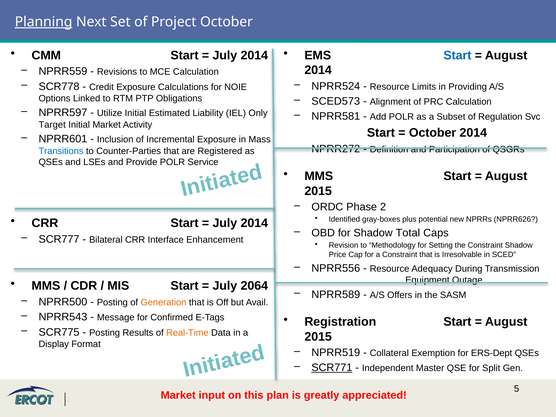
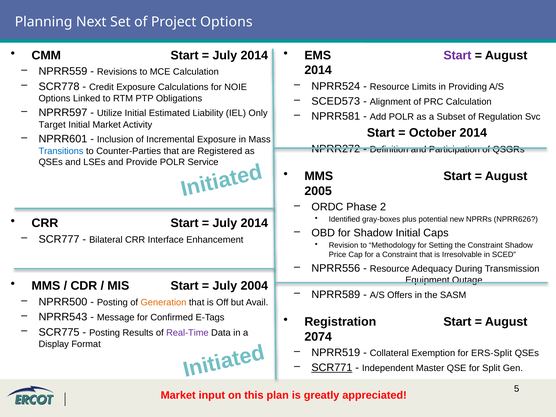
Planning underline: present -> none
Project October: October -> Options
Start at (457, 55) colour: blue -> purple
2015 at (318, 191): 2015 -> 2005
Shadow Total: Total -> Initial
2064: 2064 -> 2004
Real-Time colour: orange -> purple
2015 at (318, 337): 2015 -> 2074
ERS-Dept: ERS-Dept -> ERS-Split
